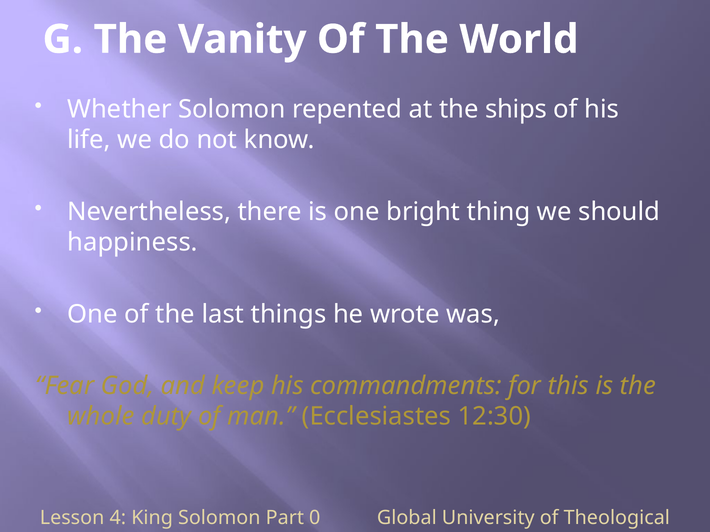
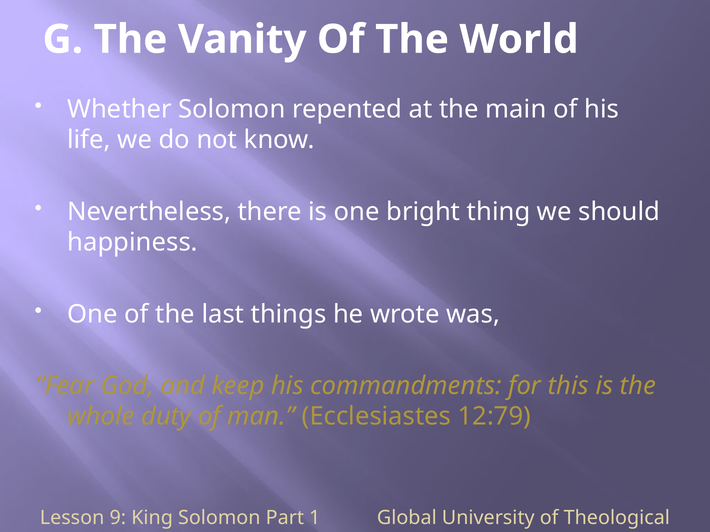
ships: ships -> main
12:30: 12:30 -> 12:79
4: 4 -> 9
0: 0 -> 1
